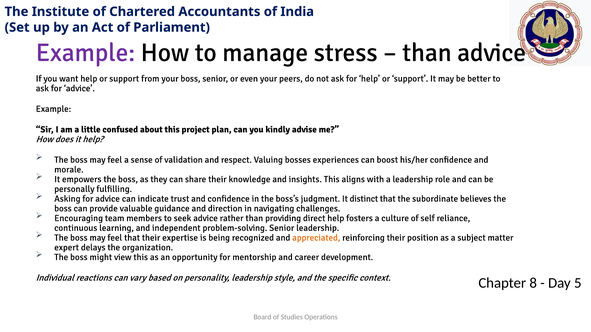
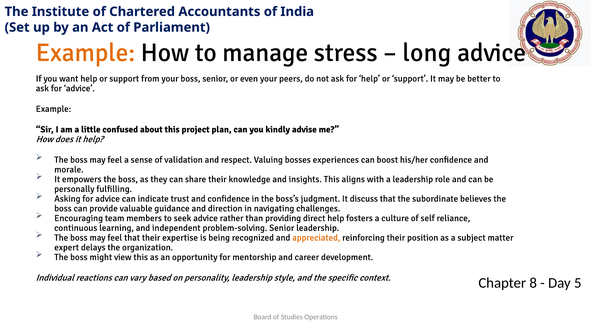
Example at (85, 53) colour: purple -> orange
than at (427, 53): than -> long
distinct: distinct -> discuss
